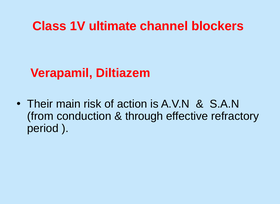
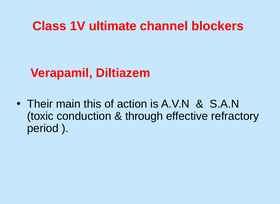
risk: risk -> this
from: from -> toxic
